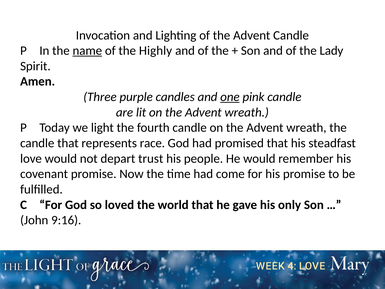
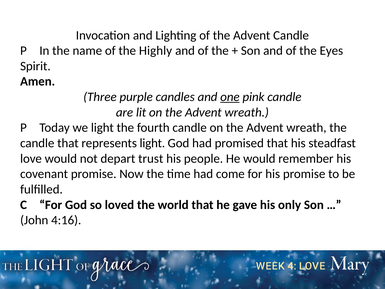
name underline: present -> none
Lady: Lady -> Eyes
represents race: race -> light
9:16: 9:16 -> 4:16
